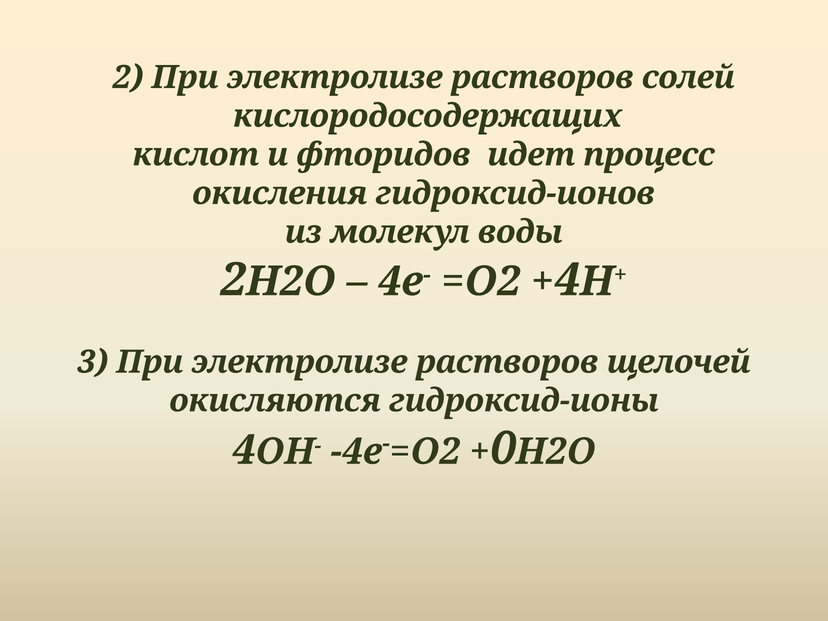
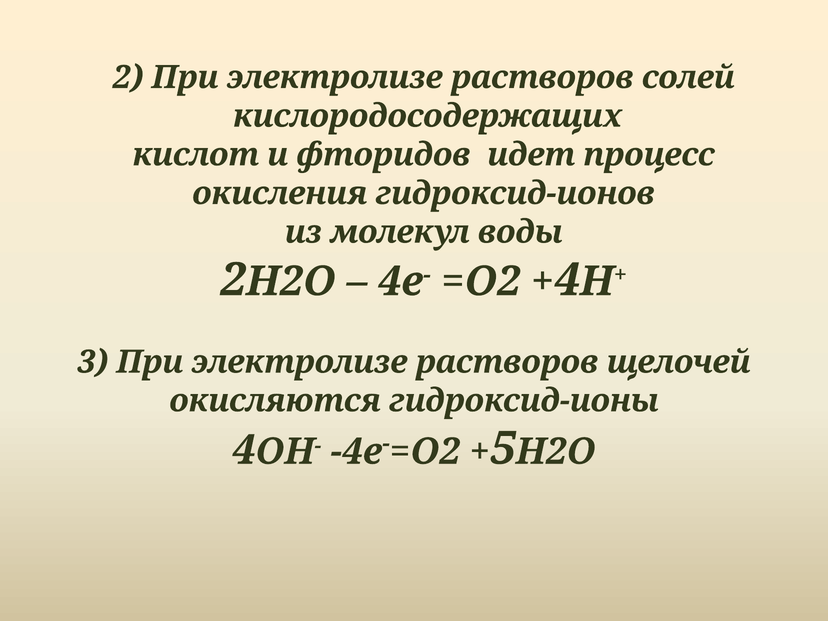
0: 0 -> 5
